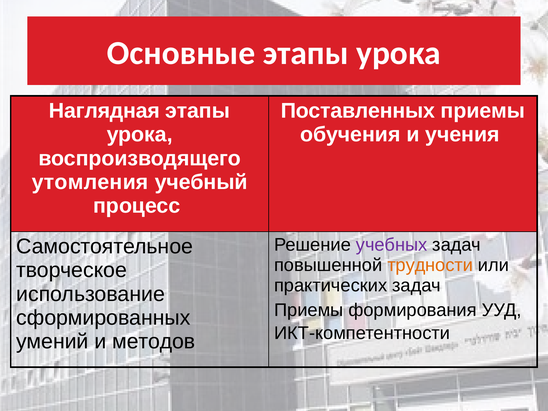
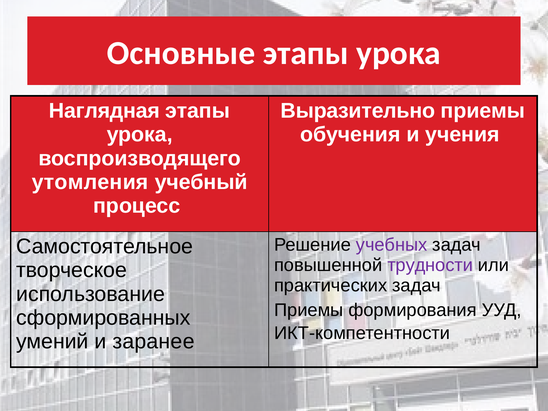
Поставленных: Поставленных -> Выразительно
трудности colour: orange -> purple
методов: методов -> заранее
